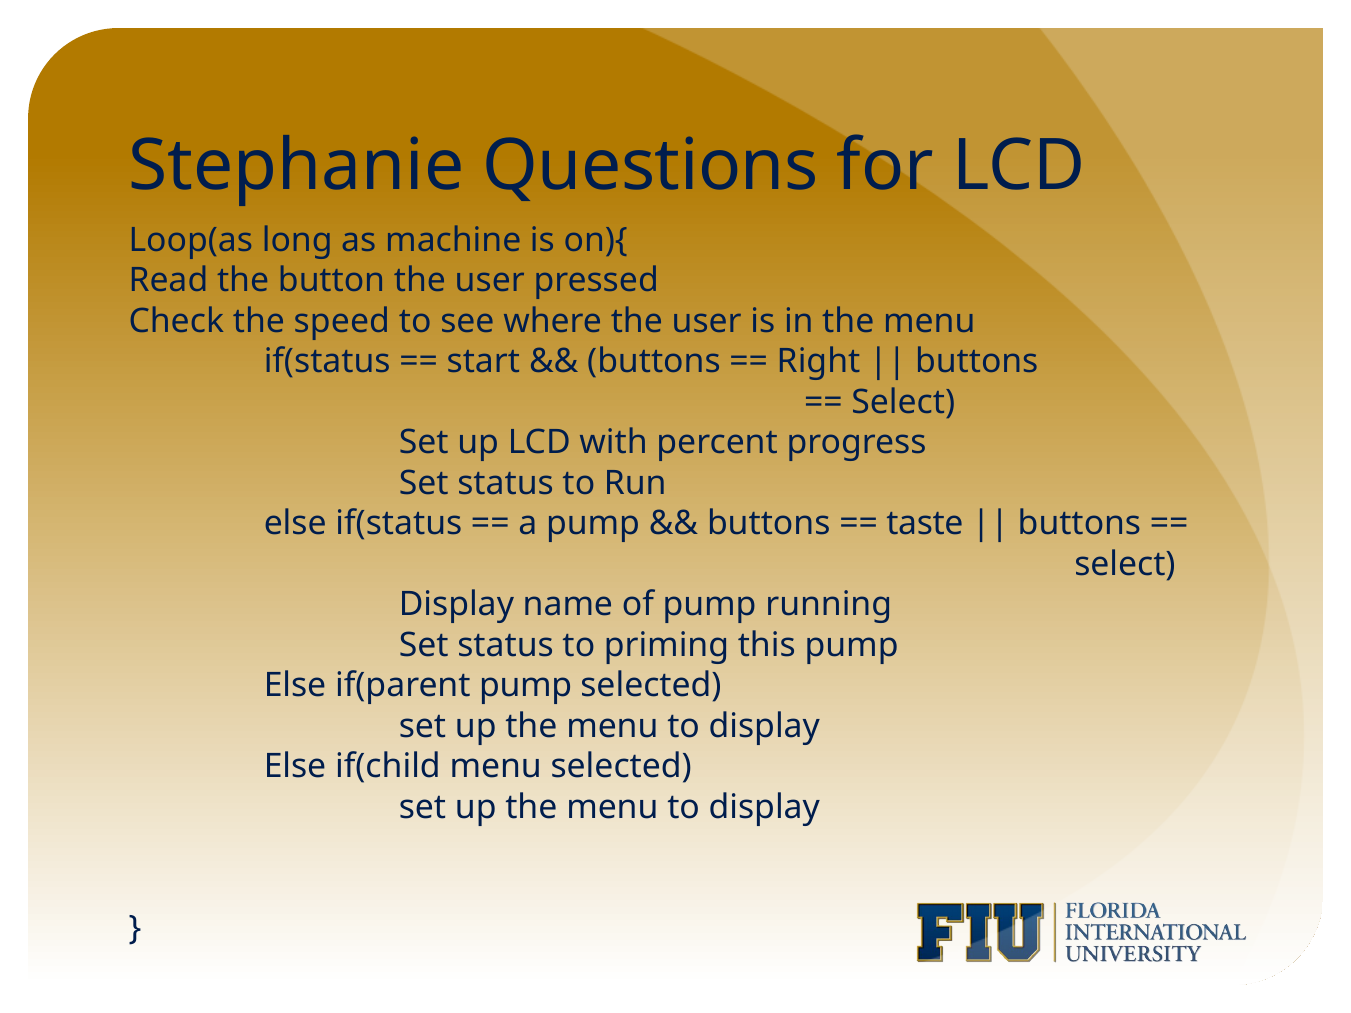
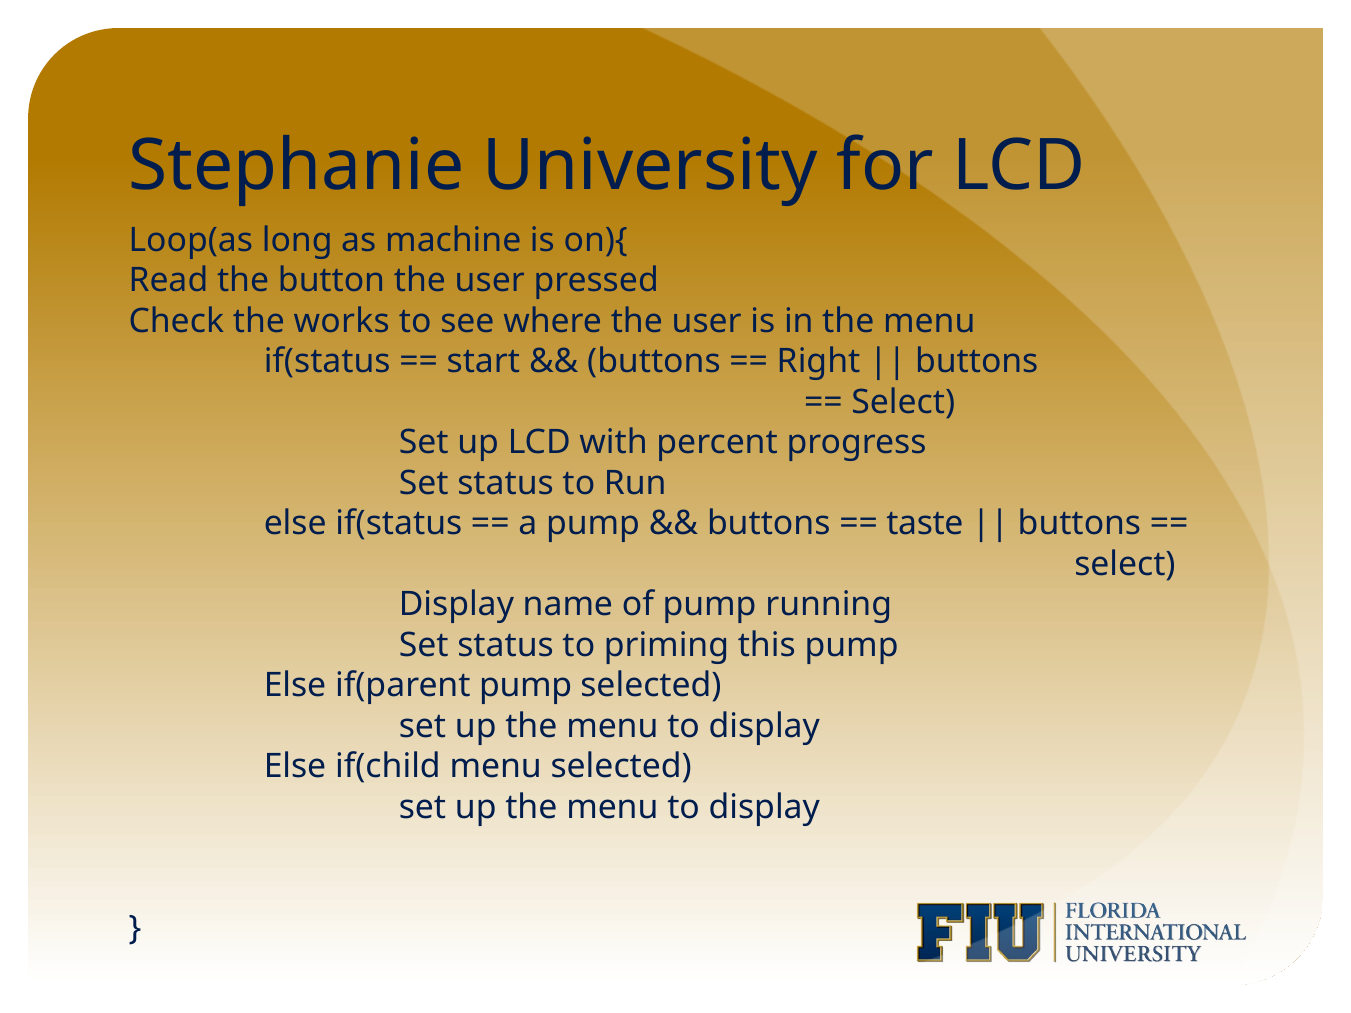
Questions: Questions -> University
speed: speed -> works
